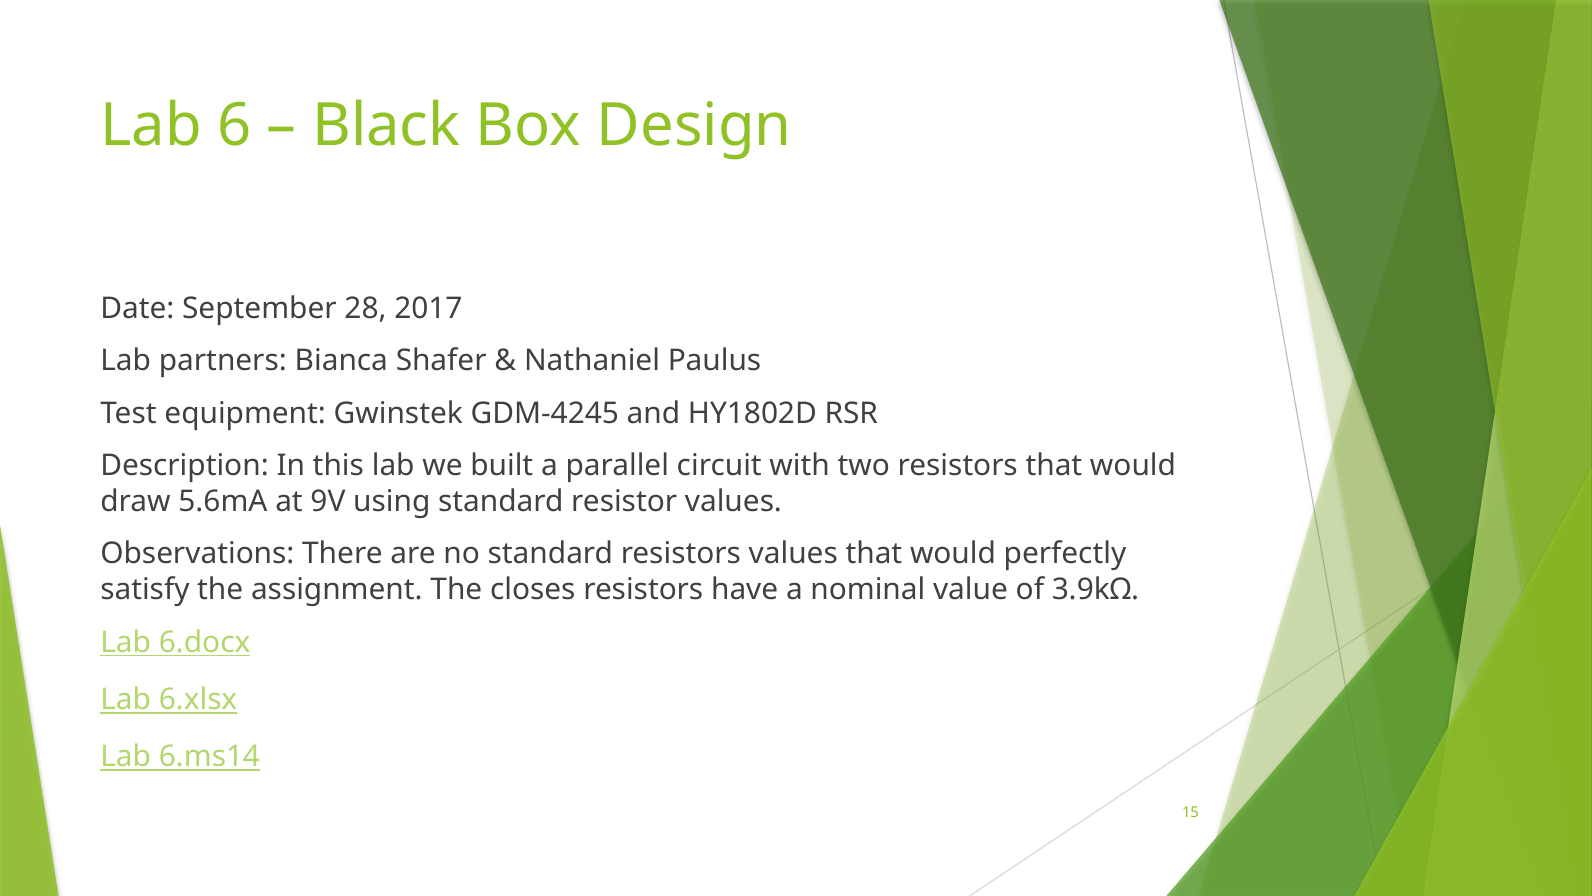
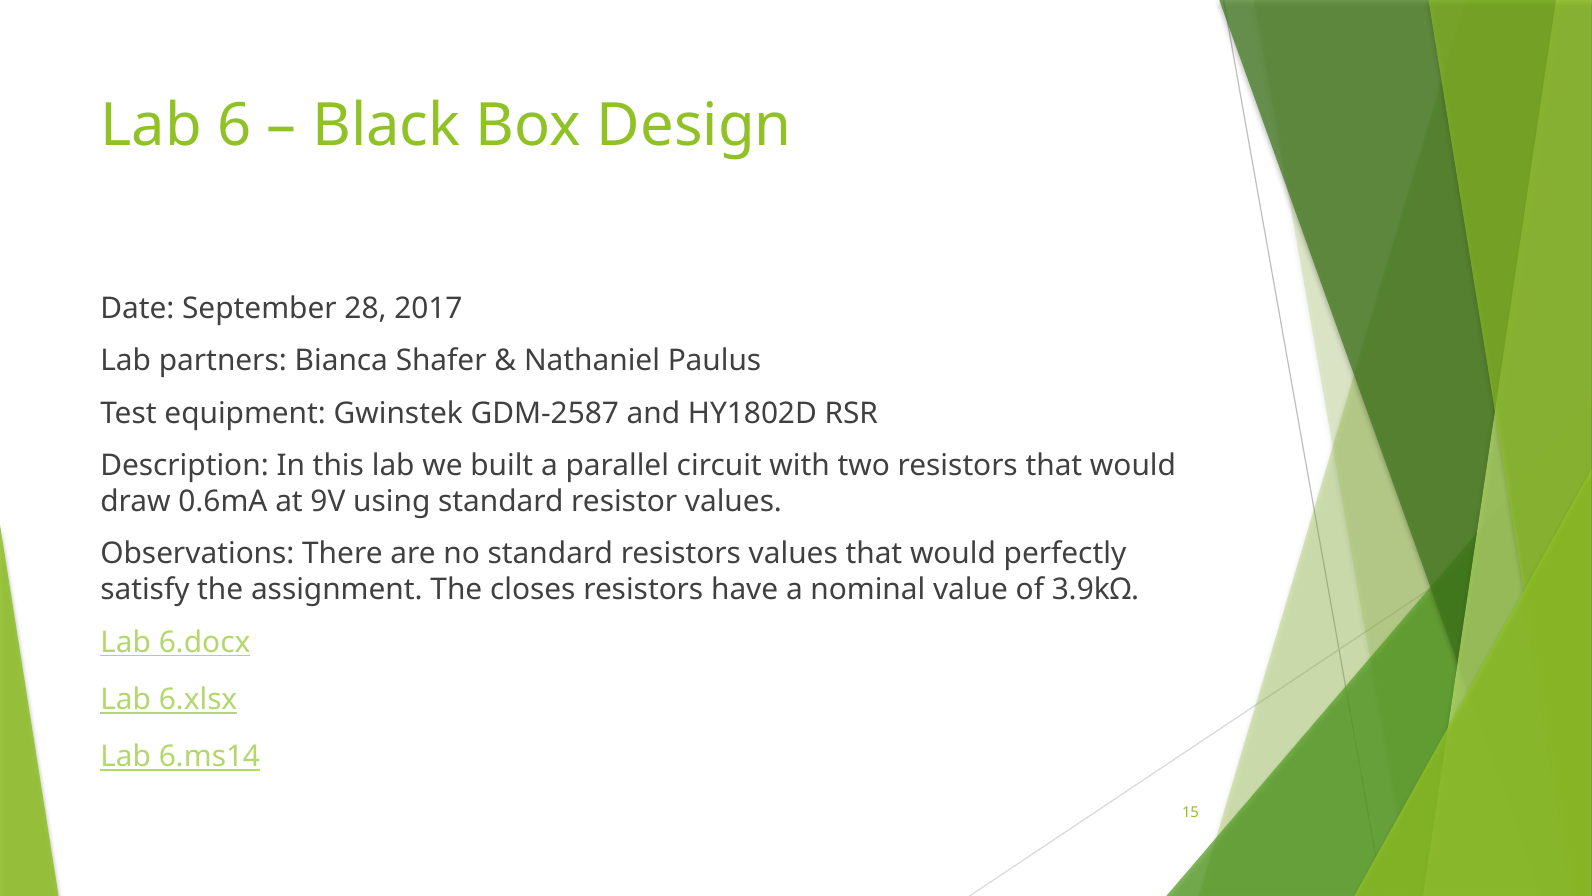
GDM-4245: GDM-4245 -> GDM-2587
5.6mA: 5.6mA -> 0.6mA
